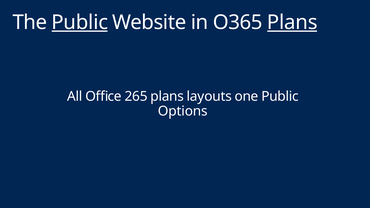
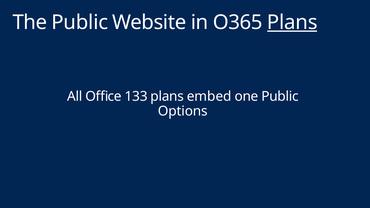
Public at (80, 22) underline: present -> none
265: 265 -> 133
layouts: layouts -> embed
